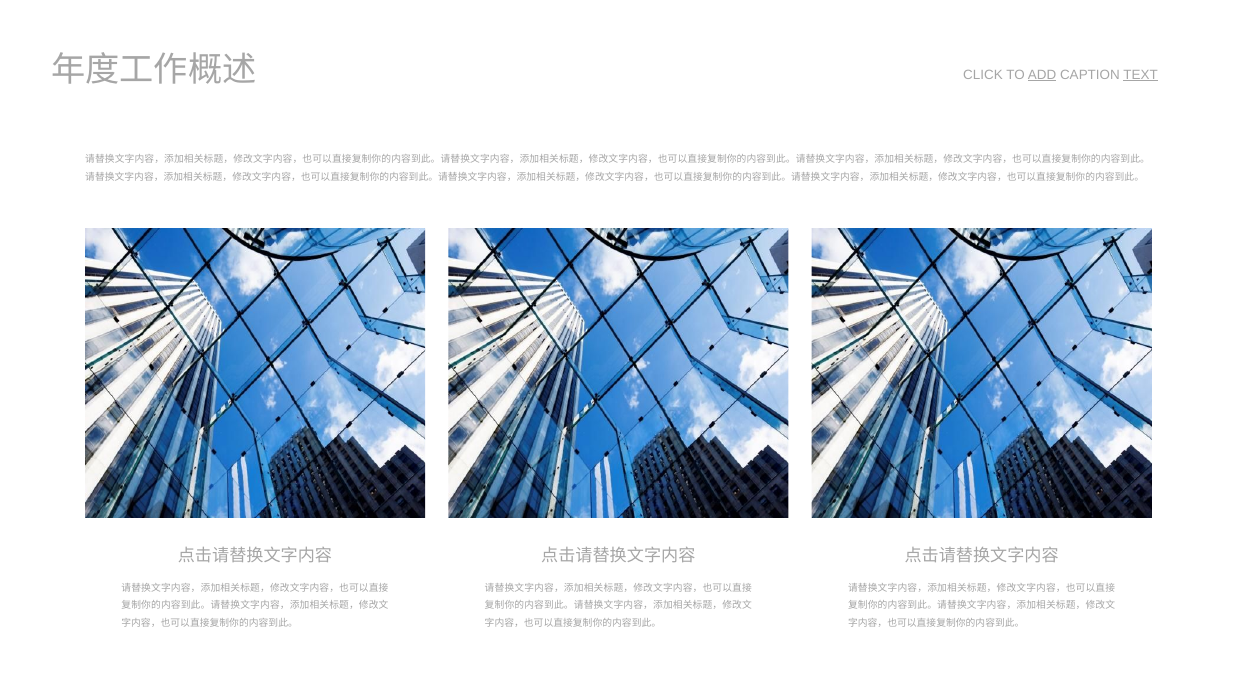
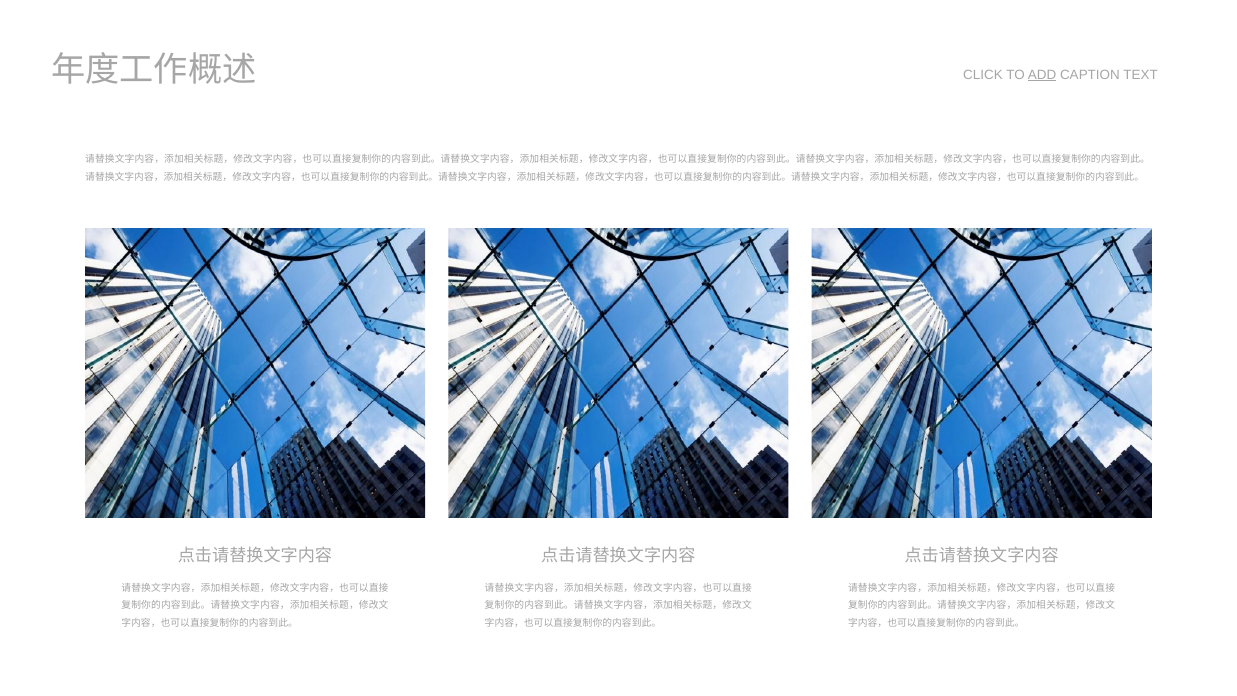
TEXT underline: present -> none
